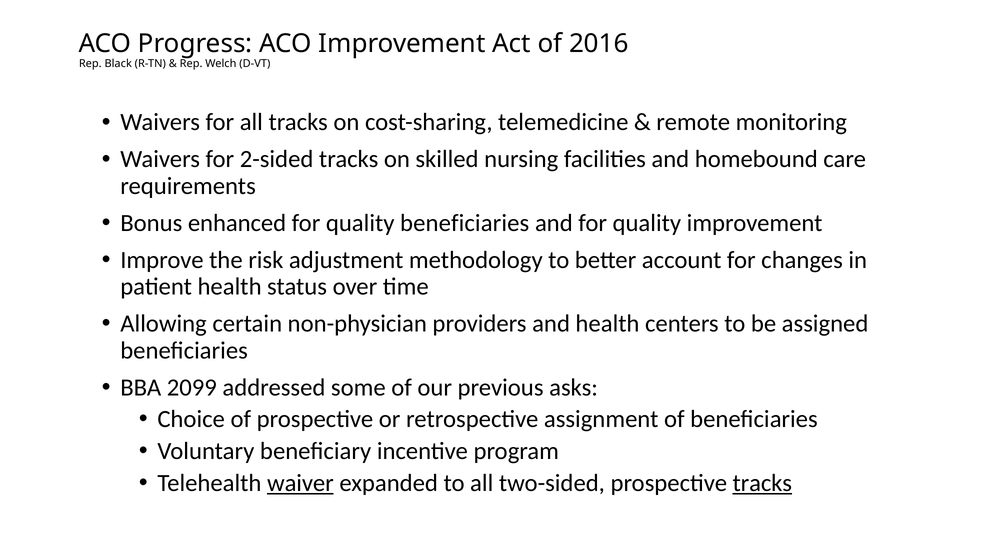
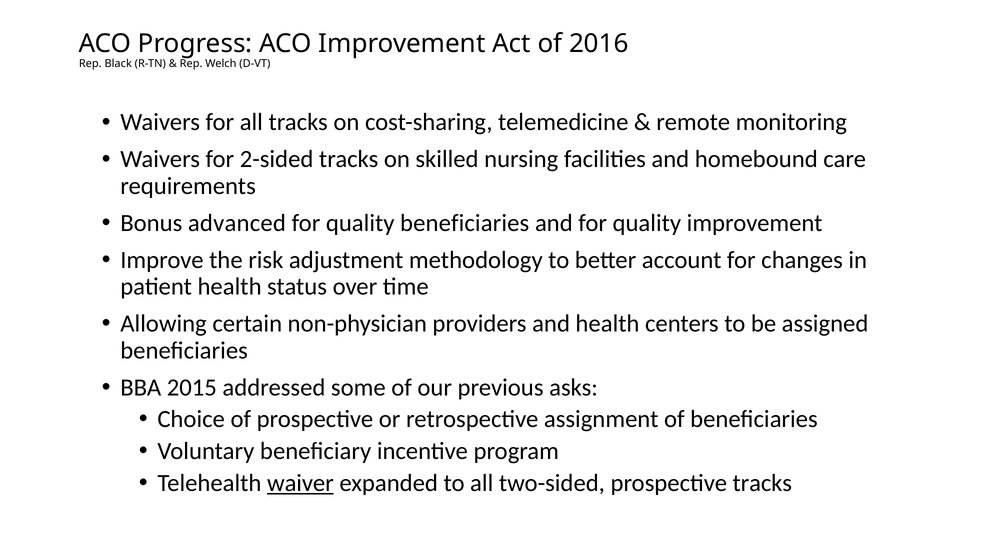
enhanced: enhanced -> advanced
2099: 2099 -> 2015
tracks at (762, 483) underline: present -> none
